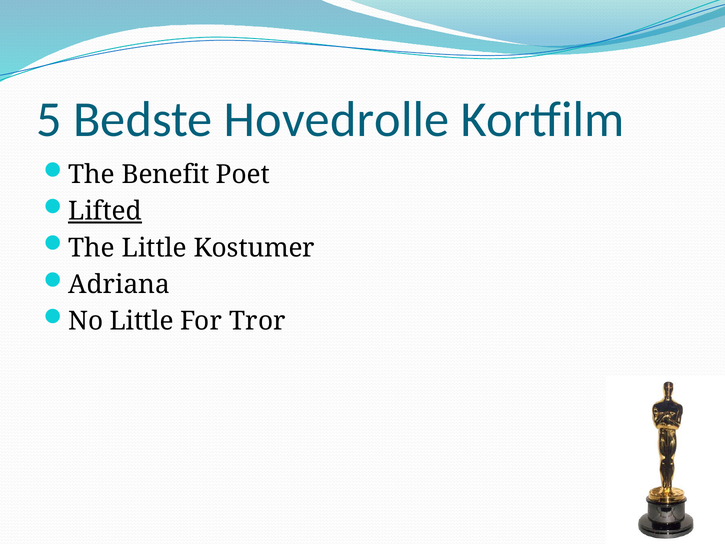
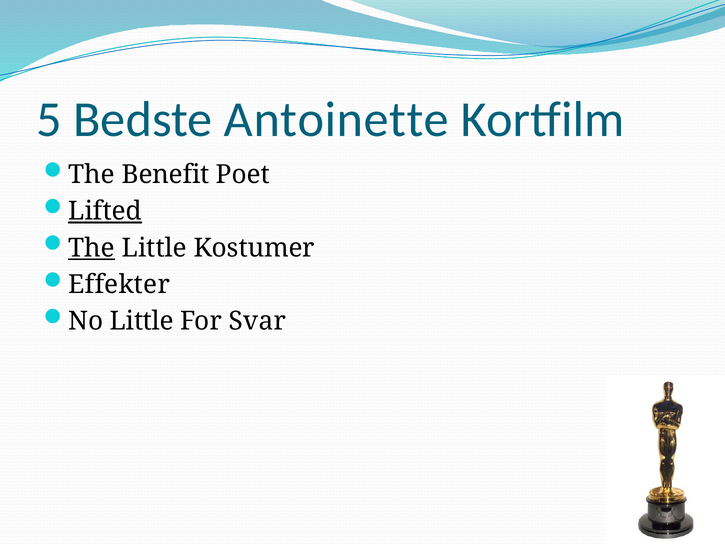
Hovedrolle: Hovedrolle -> Antoinette
The at (92, 248) underline: none -> present
Adriana: Adriana -> Effekter
Tror: Tror -> Svar
